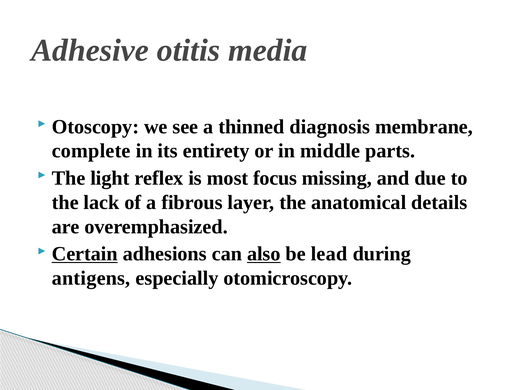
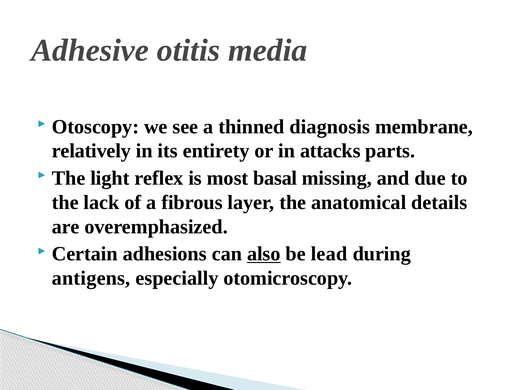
complete: complete -> relatively
middle: middle -> attacks
focus: focus -> basal
Certain underline: present -> none
